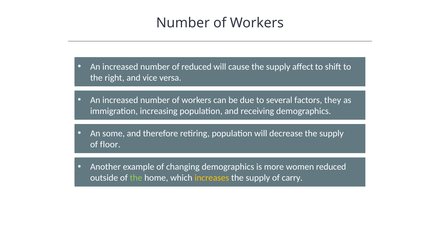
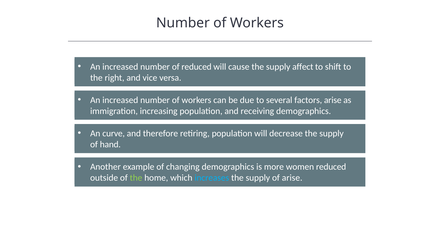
factors they: they -> arise
some: some -> curve
floor: floor -> hand
increases colour: yellow -> light blue
of carry: carry -> arise
